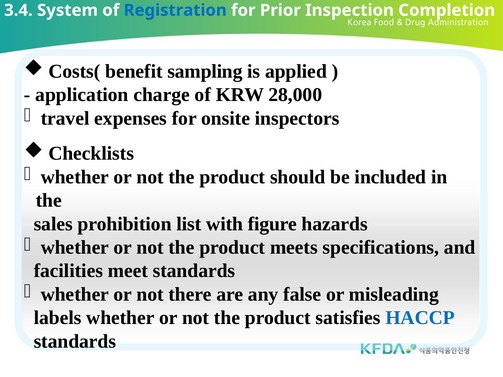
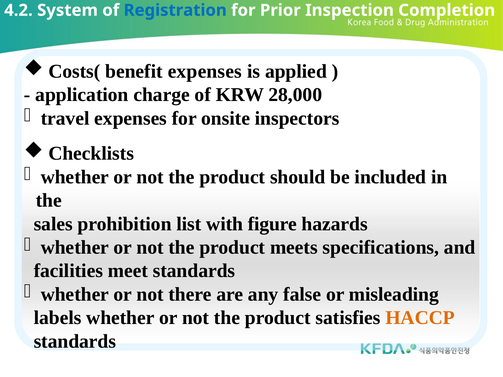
3.4: 3.4 -> 4.2
benefit sampling: sampling -> expenses
HACCP colour: blue -> orange
